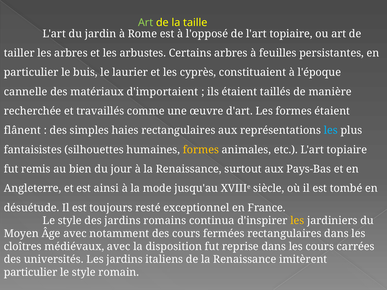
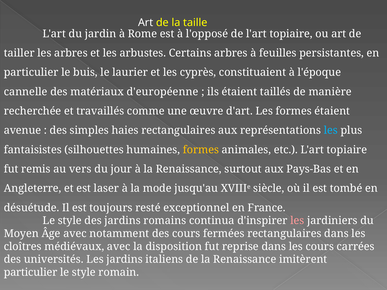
Art at (146, 23) colour: light green -> white
d'importaient: d'importaient -> d'européenne
flânent: flânent -> avenue
bien: bien -> vers
ainsi: ainsi -> laser
les at (297, 221) colour: yellow -> pink
